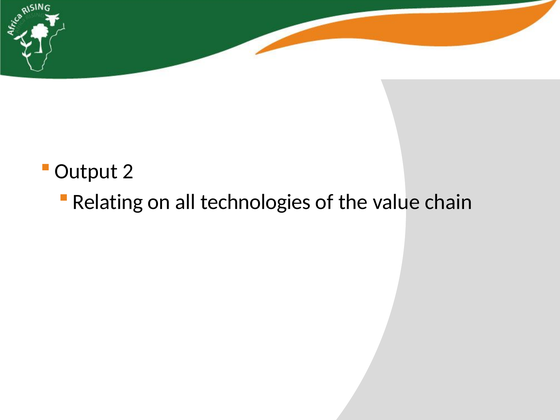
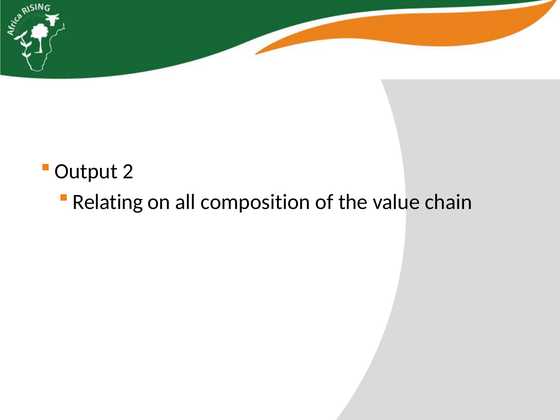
technologies: technologies -> composition
